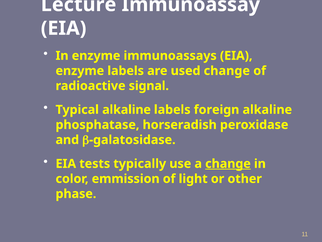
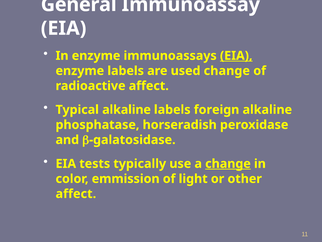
Lecture: Lecture -> General
EIA at (236, 56) underline: none -> present
radioactive signal: signal -> affect
phase at (76, 193): phase -> affect
